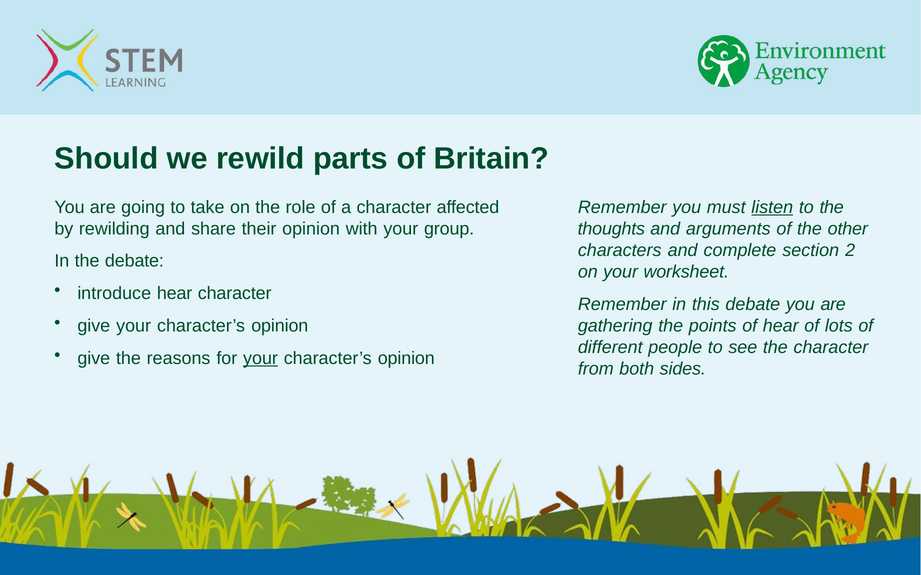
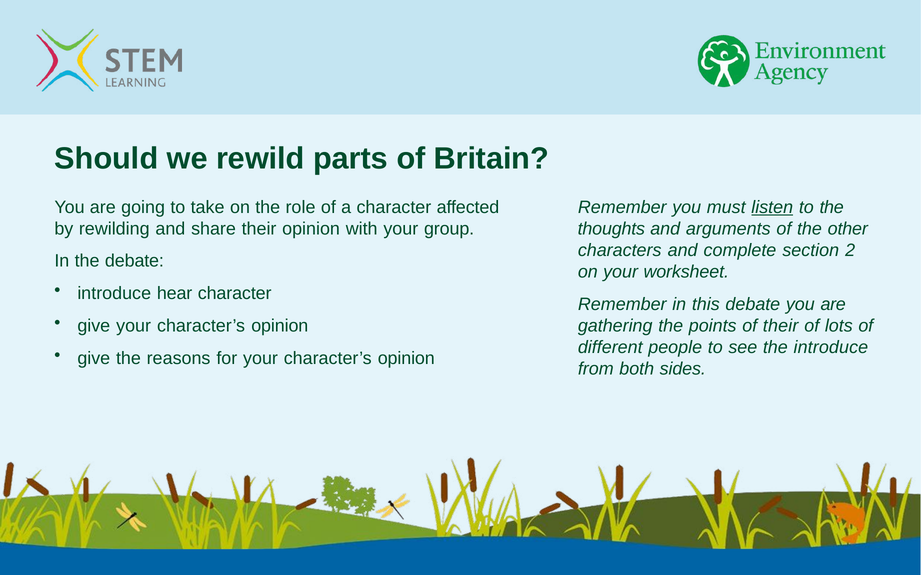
of hear: hear -> their
the character: character -> introduce
your at (261, 358) underline: present -> none
